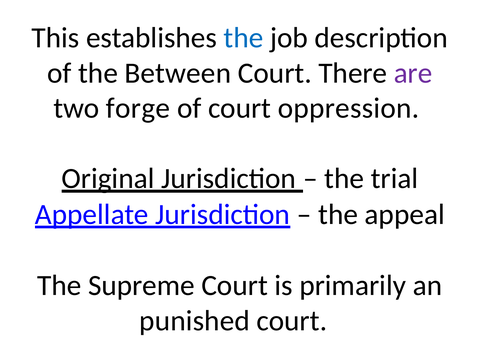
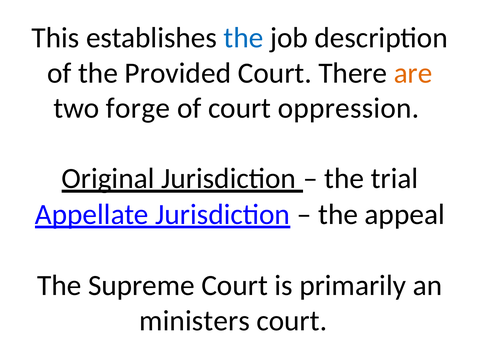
Between: Between -> Provided
are colour: purple -> orange
punished: punished -> ministers
